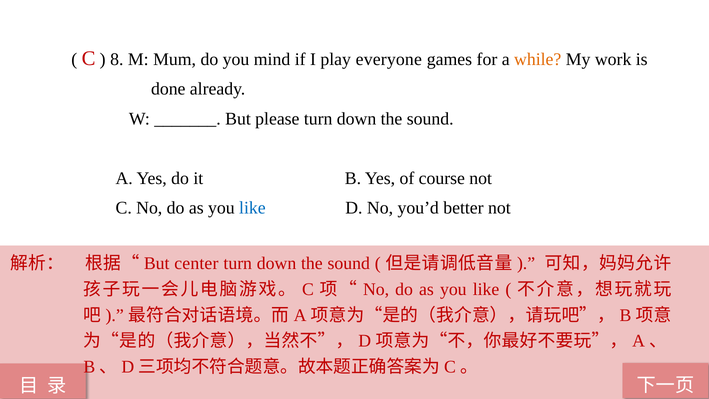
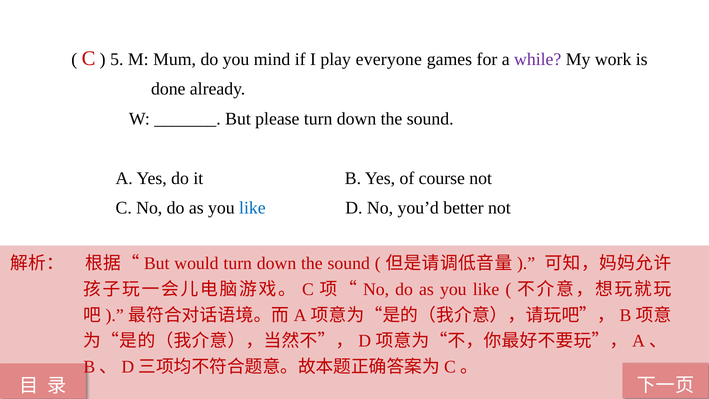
8: 8 -> 5
while colour: orange -> purple
center: center -> would
